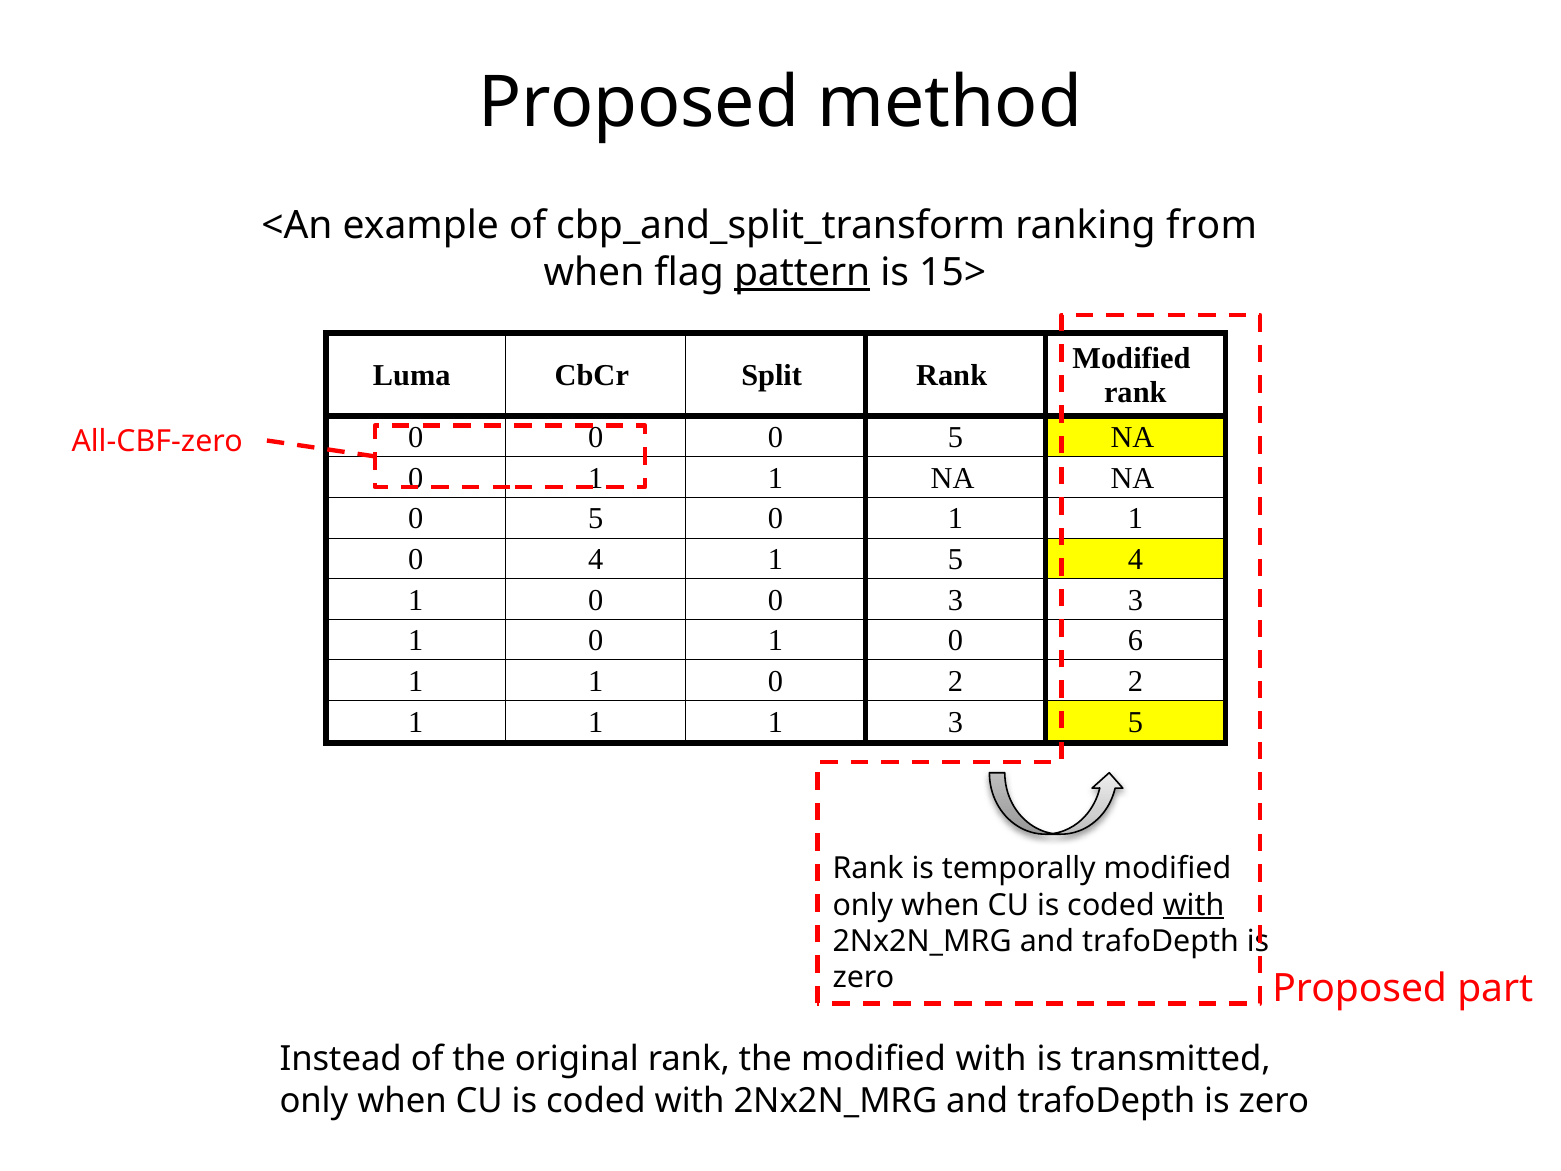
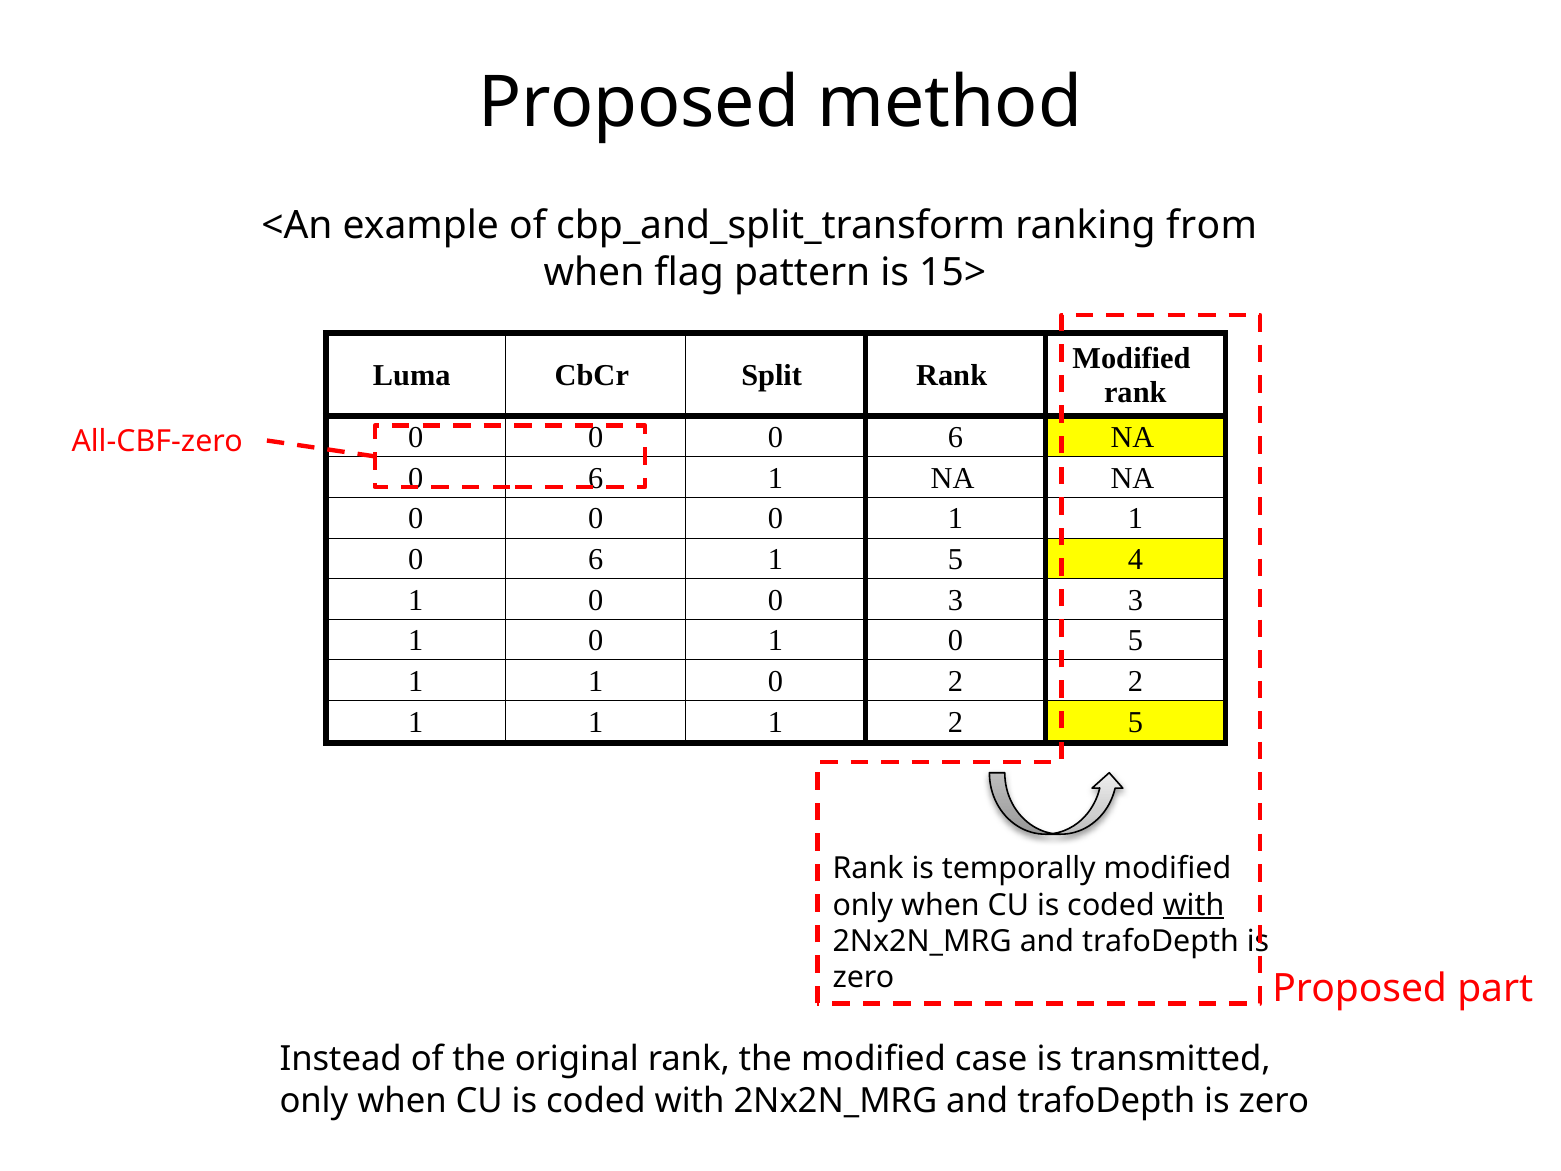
pattern underline: present -> none
0 0 5: 5 -> 6
1 at (596, 478): 1 -> 6
5 at (596, 519): 5 -> 0
4 at (596, 559): 4 -> 6
0 6: 6 -> 5
1 3: 3 -> 2
modified with: with -> case
